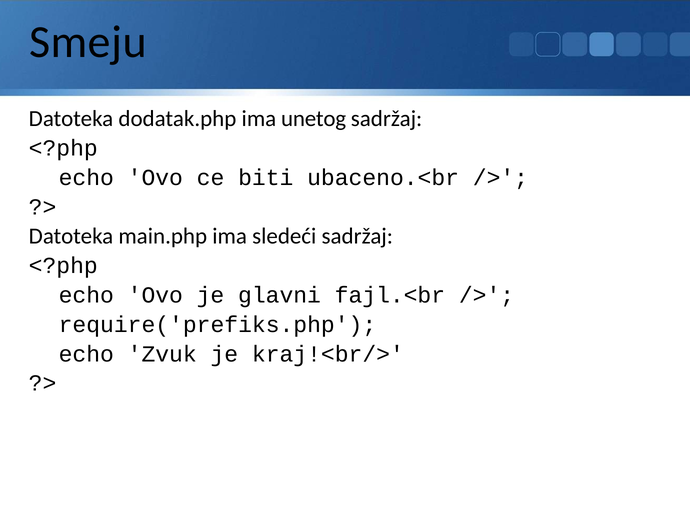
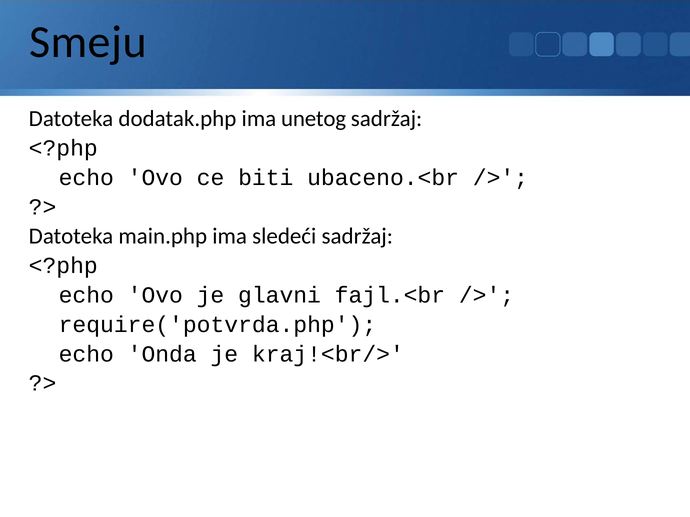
require('prefiks.php: require('prefiks.php -> require('potvrda.php
Zvuk: Zvuk -> Onda
